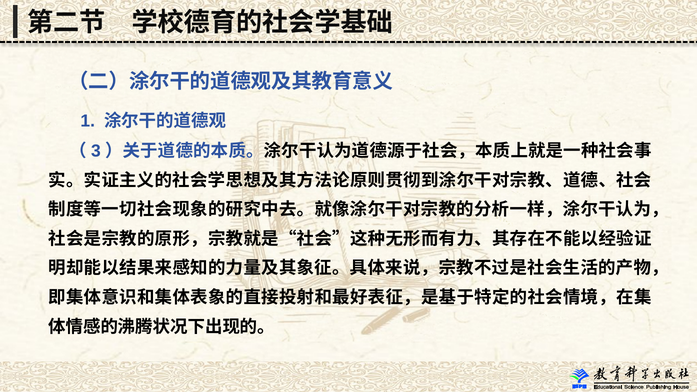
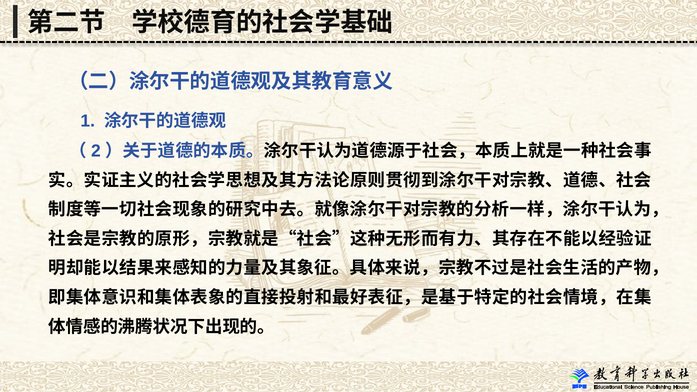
3: 3 -> 2
